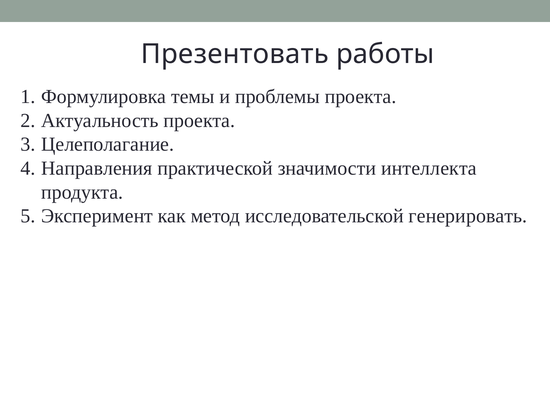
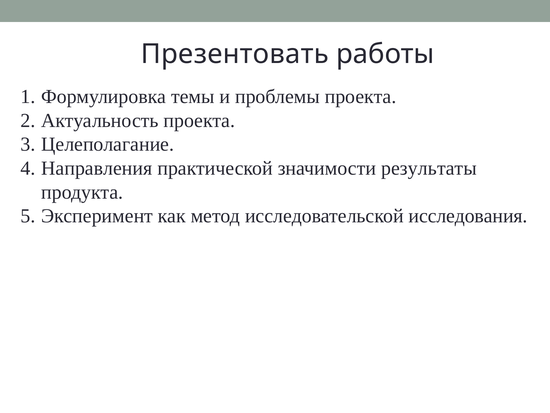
интеллекта: интеллекта -> результаты
генерировать: генерировать -> исследования
